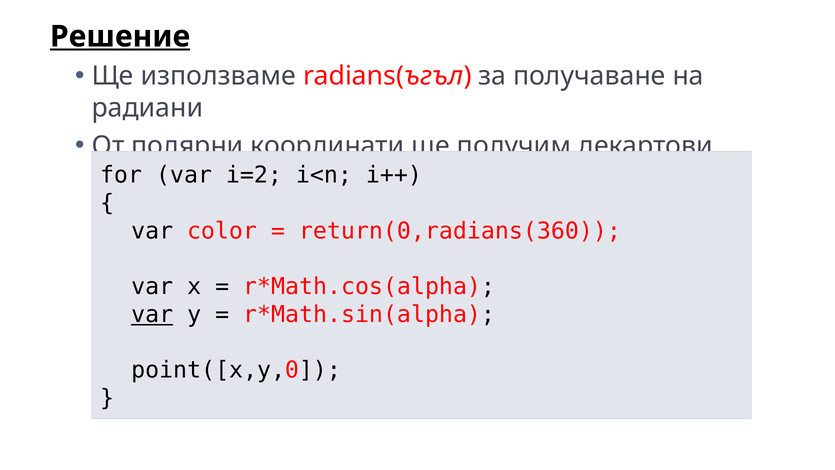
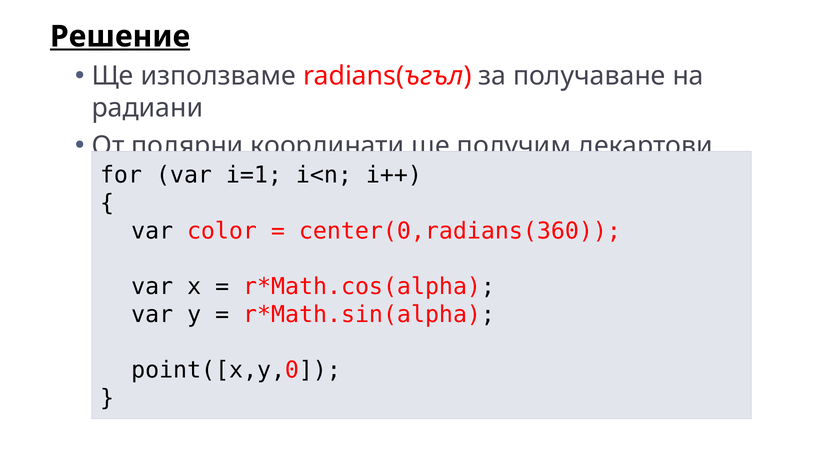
i=2: i=2 -> i=1
return(0,radians(360: return(0,radians(360 -> center(0,radians(360
var at (152, 314) underline: present -> none
